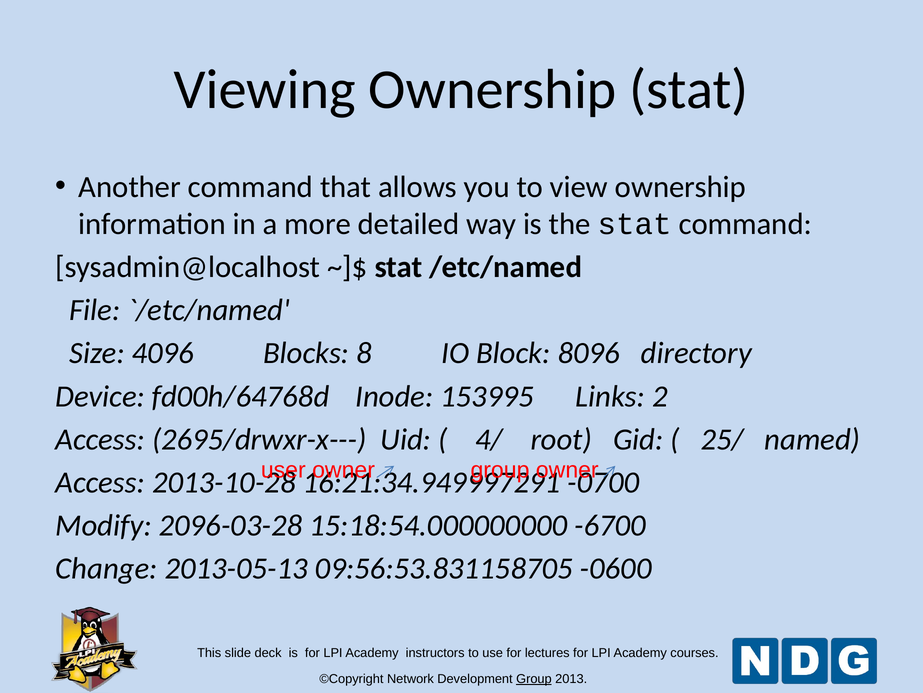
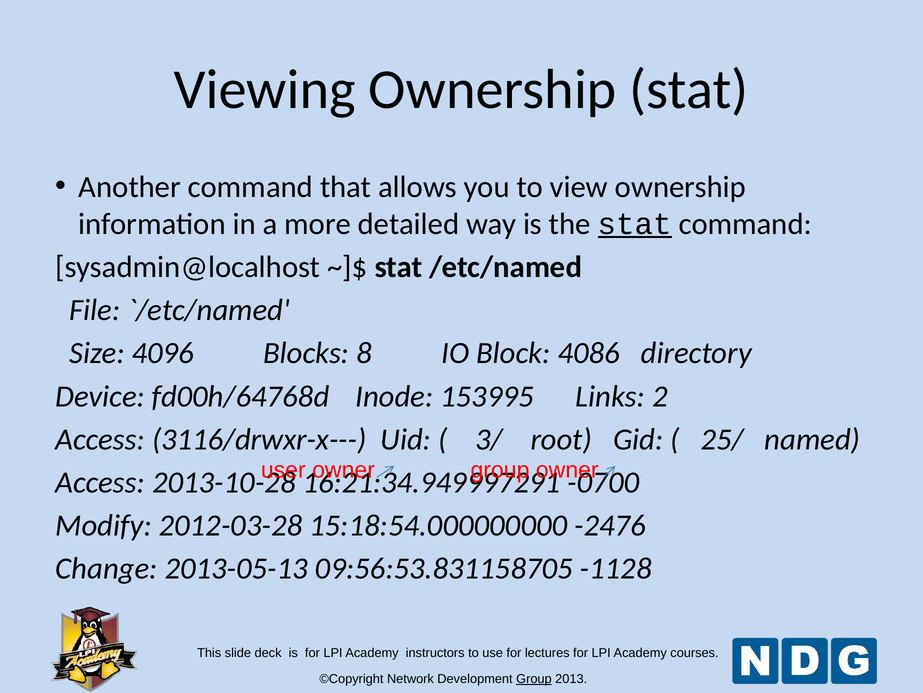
stat at (635, 224) underline: none -> present
8096: 8096 -> 4086
2695/drwxr-x---: 2695/drwxr-x--- -> 3116/drwxr-x---
4/: 4/ -> 3/
2096-03-28: 2096-03-28 -> 2012-03-28
-6700: -6700 -> -2476
-0600: -0600 -> -1128
